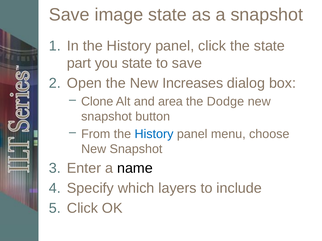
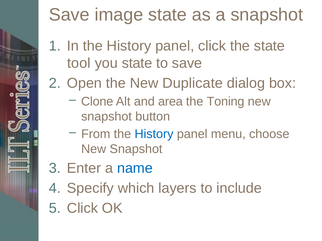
part: part -> tool
Increases: Increases -> Duplicate
Dodge: Dodge -> Toning
name colour: black -> blue
